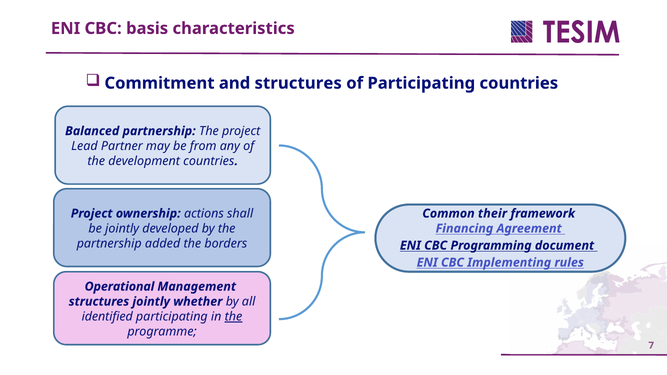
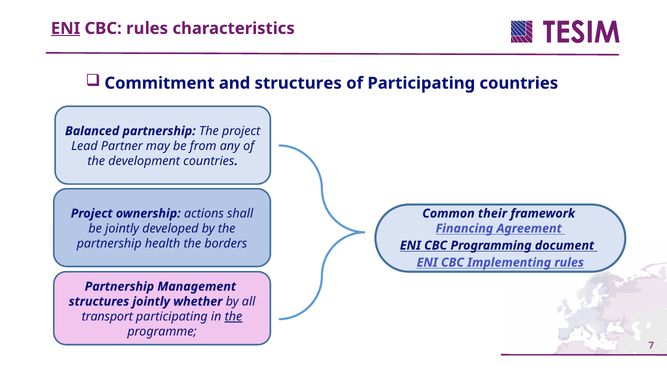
ENI at (66, 28) underline: none -> present
CBC basis: basis -> rules
added: added -> health
Operational at (119, 287): Operational -> Partnership
identified: identified -> transport
